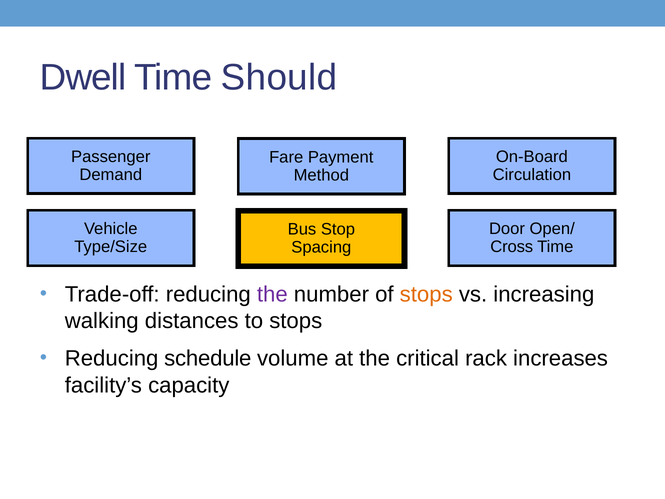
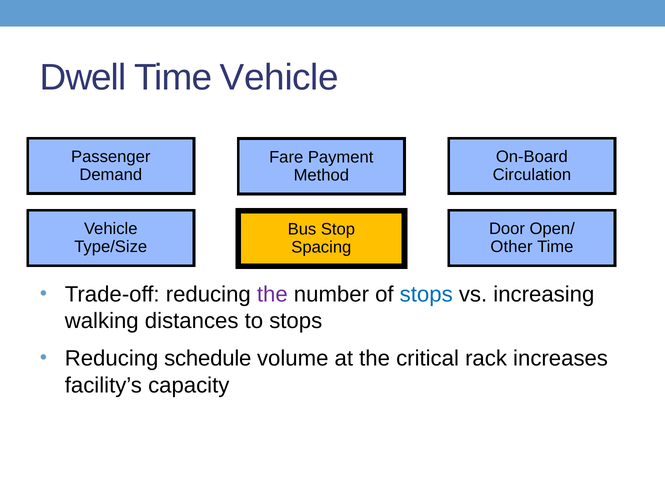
Time Should: Should -> Vehicle
Cross: Cross -> Other
stops at (426, 294) colour: orange -> blue
